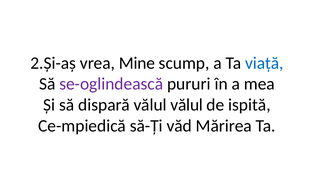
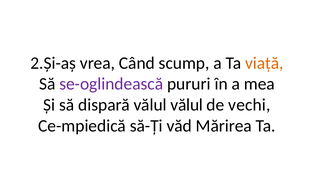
Mine: Mine -> Când
viață colour: blue -> orange
ispită: ispită -> vechi
